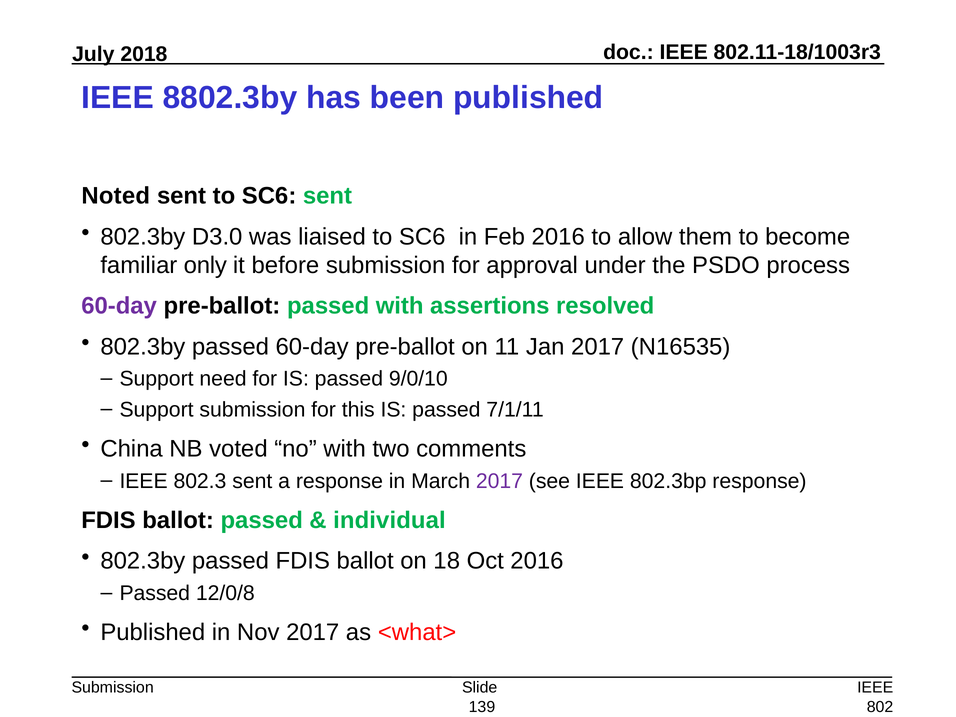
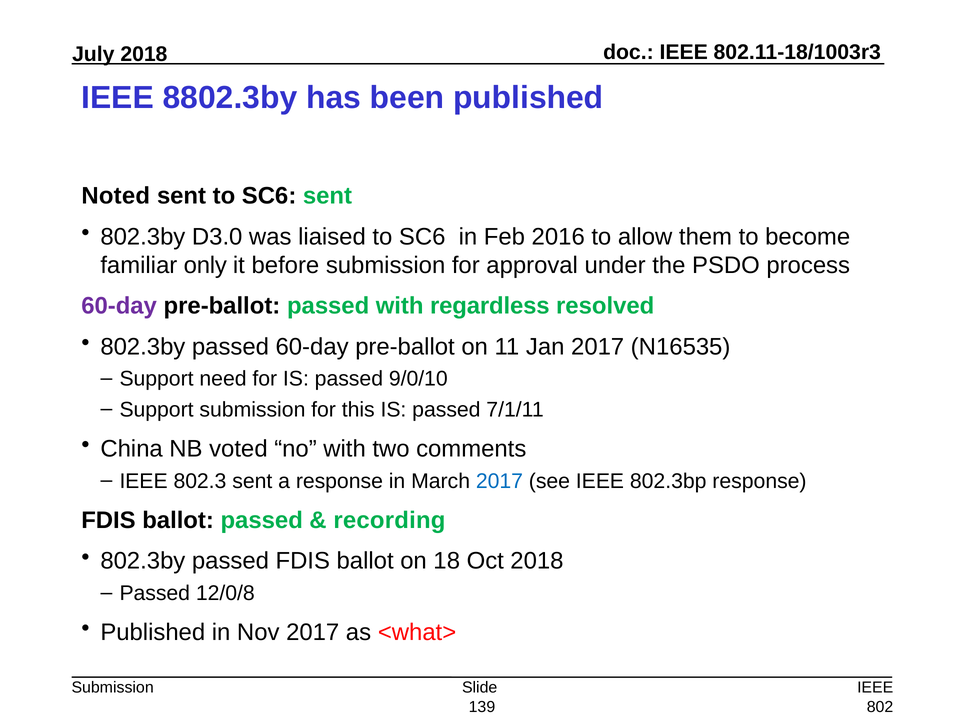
assertions: assertions -> regardless
2017 at (499, 481) colour: purple -> blue
individual: individual -> recording
Oct 2016: 2016 -> 2018
